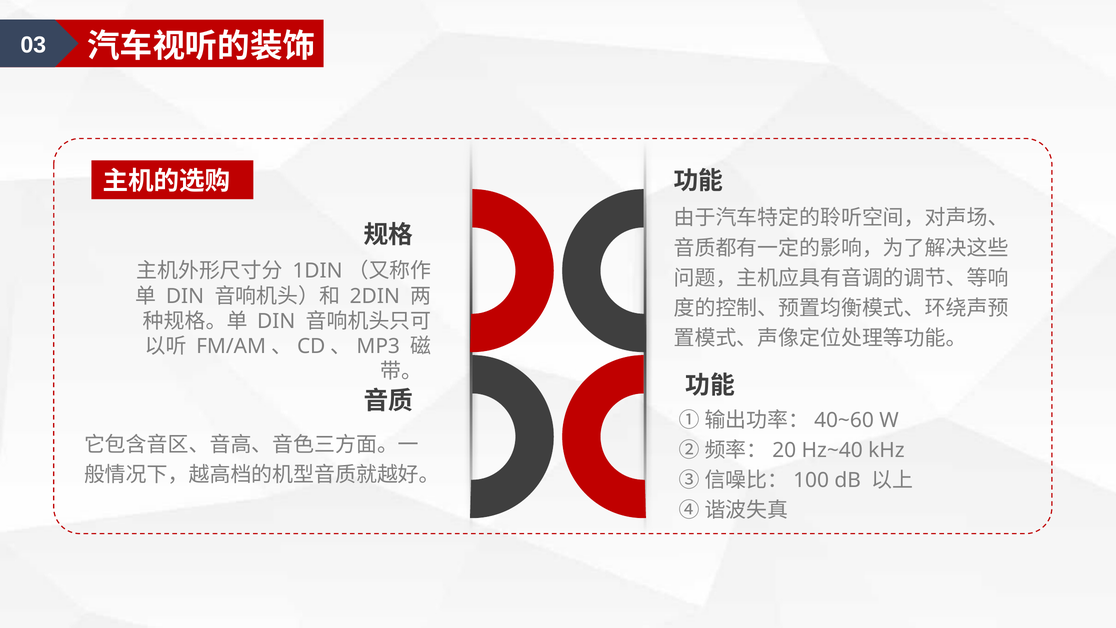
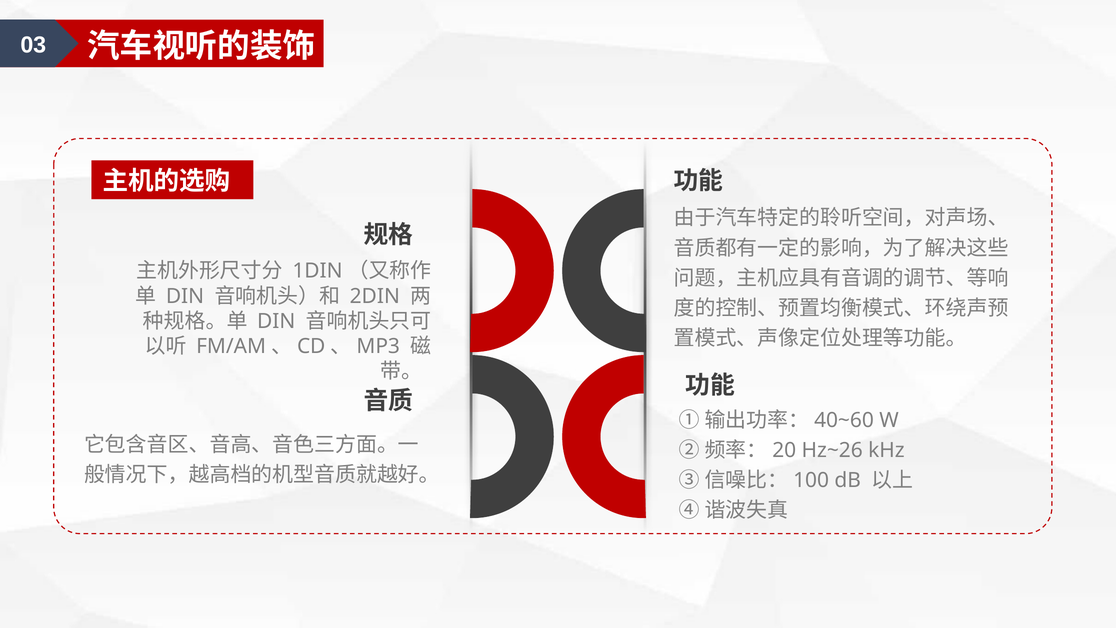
Hz~40: Hz~40 -> Hz~26
